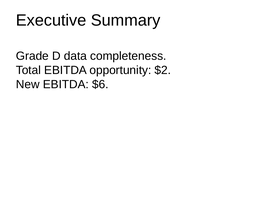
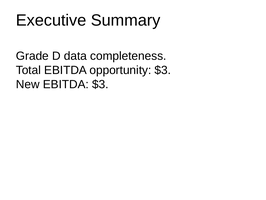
opportunity $2: $2 -> $3
EBITDA $6: $6 -> $3
